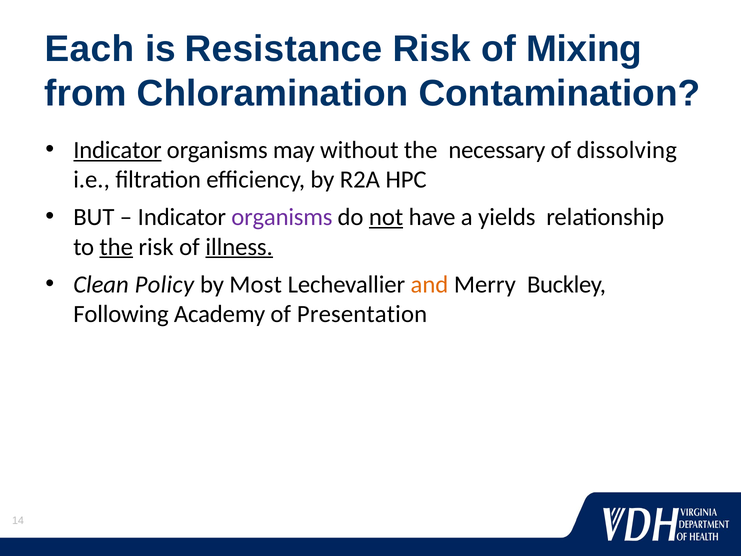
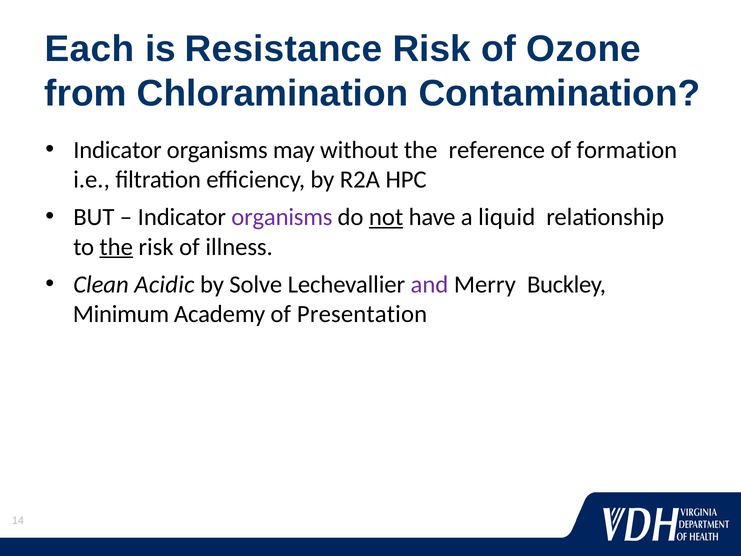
Mixing: Mixing -> Ozone
Indicator at (117, 150) underline: present -> none
necessary: necessary -> reference
dissolving: dissolving -> formation
yields: yields -> liquid
illness underline: present -> none
Policy: Policy -> Acidic
Most: Most -> Solve
and colour: orange -> purple
Following: Following -> Minimum
